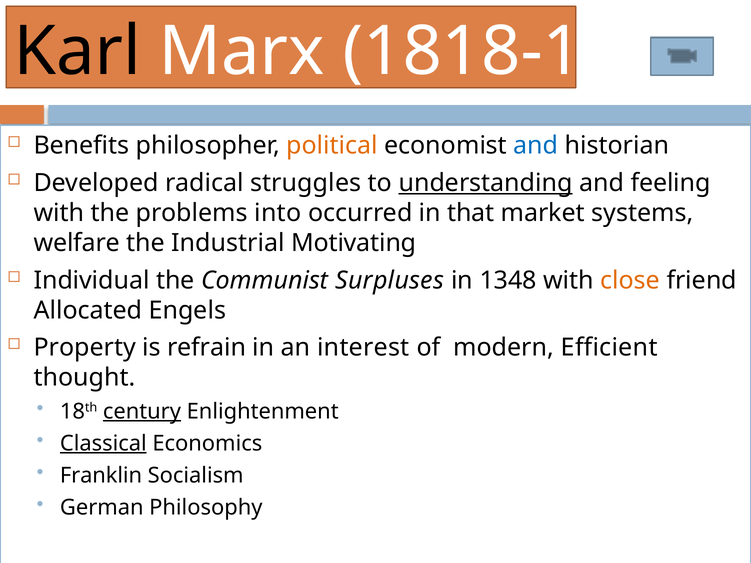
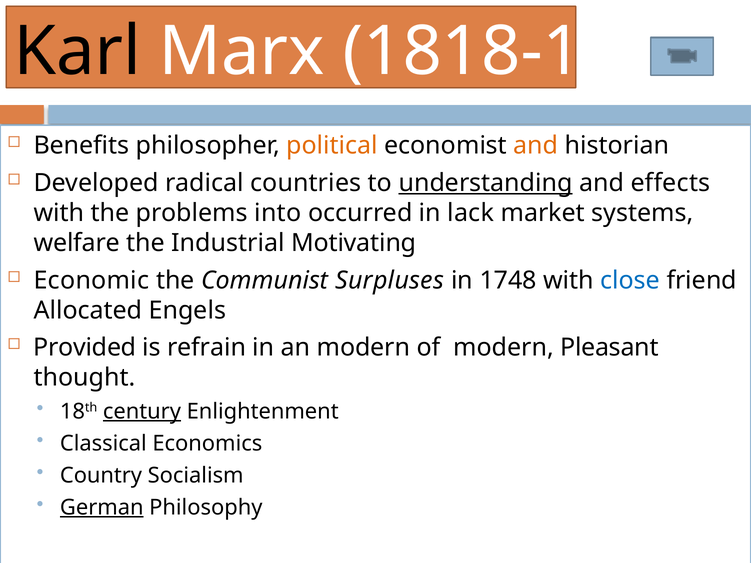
and at (536, 146) colour: blue -> orange
struggles: struggles -> countries
feeling: feeling -> effects
that: that -> lack
Individual: Individual -> Economic
1348: 1348 -> 1748
close colour: orange -> blue
Property: Property -> Provided
an interest: interest -> modern
Efficient: Efficient -> Pleasant
Classical underline: present -> none
Franklin: Franklin -> Country
German underline: none -> present
